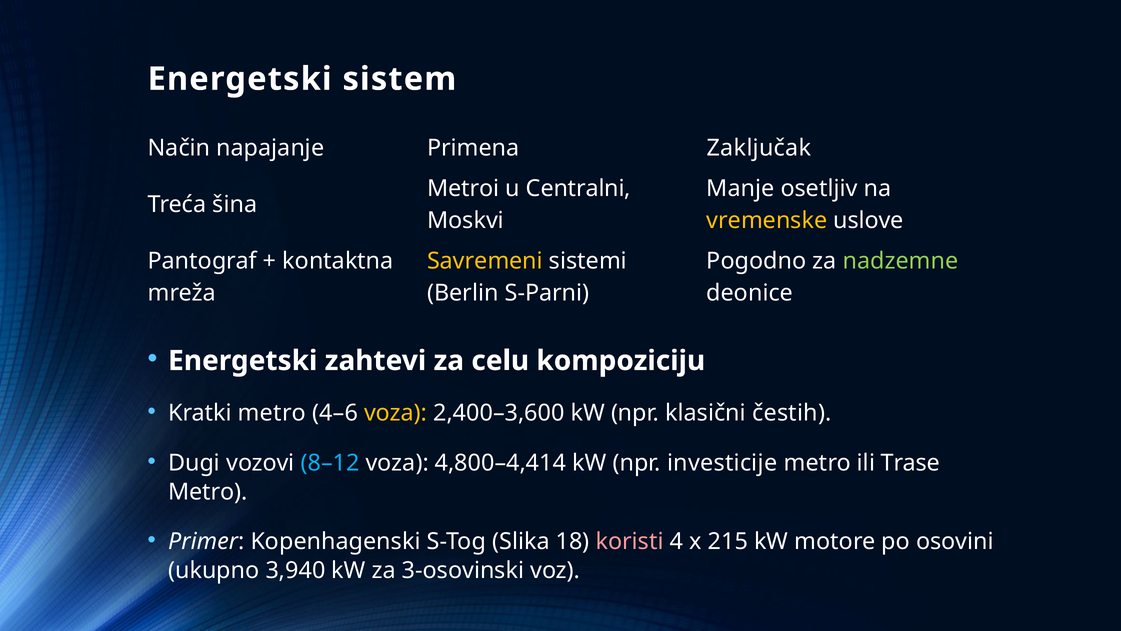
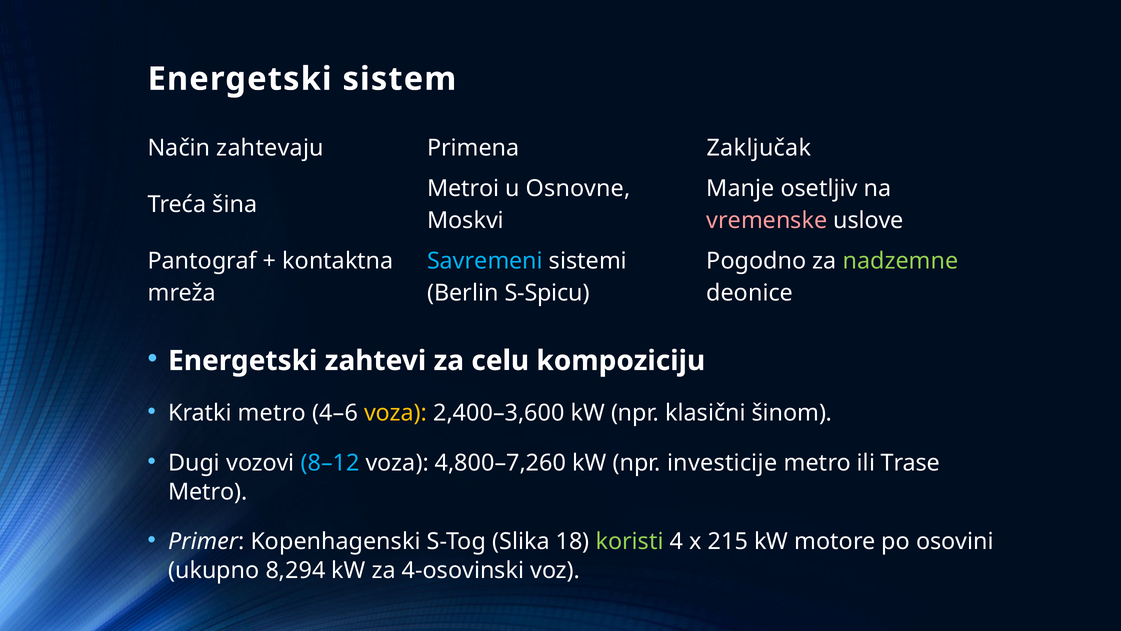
napajanje: napajanje -> zahtevaju
Centralni: Centralni -> Osnovne
vremenske colour: yellow -> pink
Savremeni colour: yellow -> light blue
S-Parni: S-Parni -> S-Spicu
čestih: čestih -> šinom
4,800–4,414: 4,800–4,414 -> 4,800–7,260
koristi colour: pink -> light green
3,940: 3,940 -> 8,294
3-osovinski: 3-osovinski -> 4-osovinski
